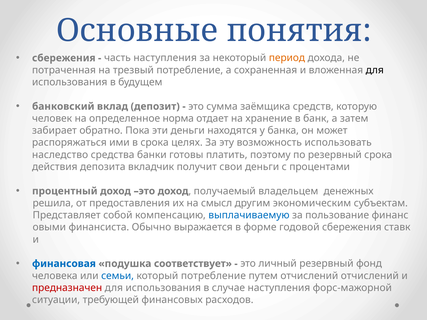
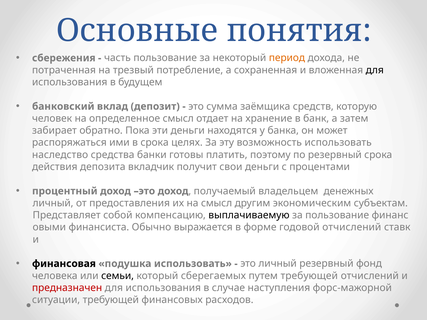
часть наступления: наступления -> пользование
определенное норма: норма -> смысл
решила at (53, 203): решила -> личный
выплачиваемую colour: blue -> black
годовой сбережения: сбережения -> отчислений
финансовая colour: blue -> black
подушка соответствует: соответствует -> использовать
семьи colour: blue -> black
который потребление: потребление -> сберегаемых
путем отчислений: отчислений -> требующей
